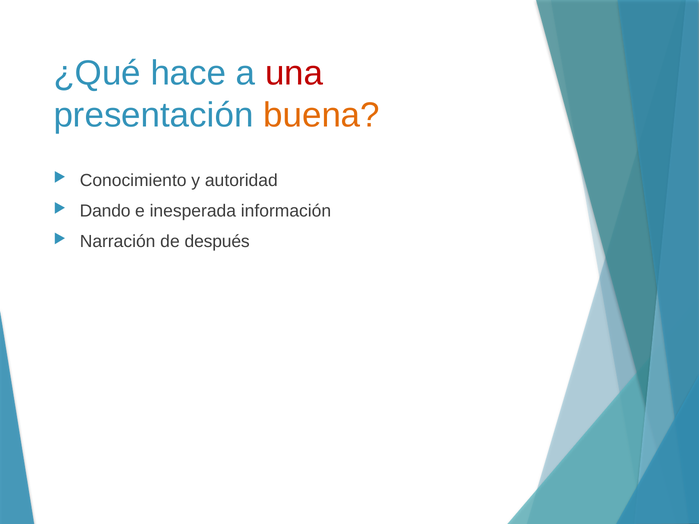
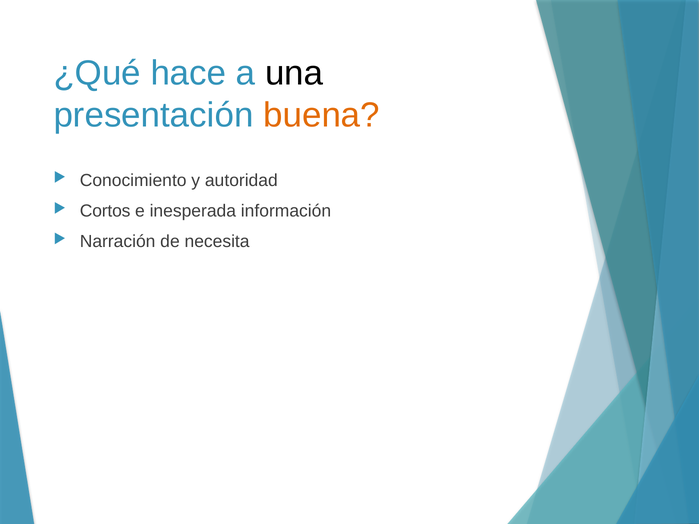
una colour: red -> black
Dando: Dando -> Cortos
después: después -> necesita
